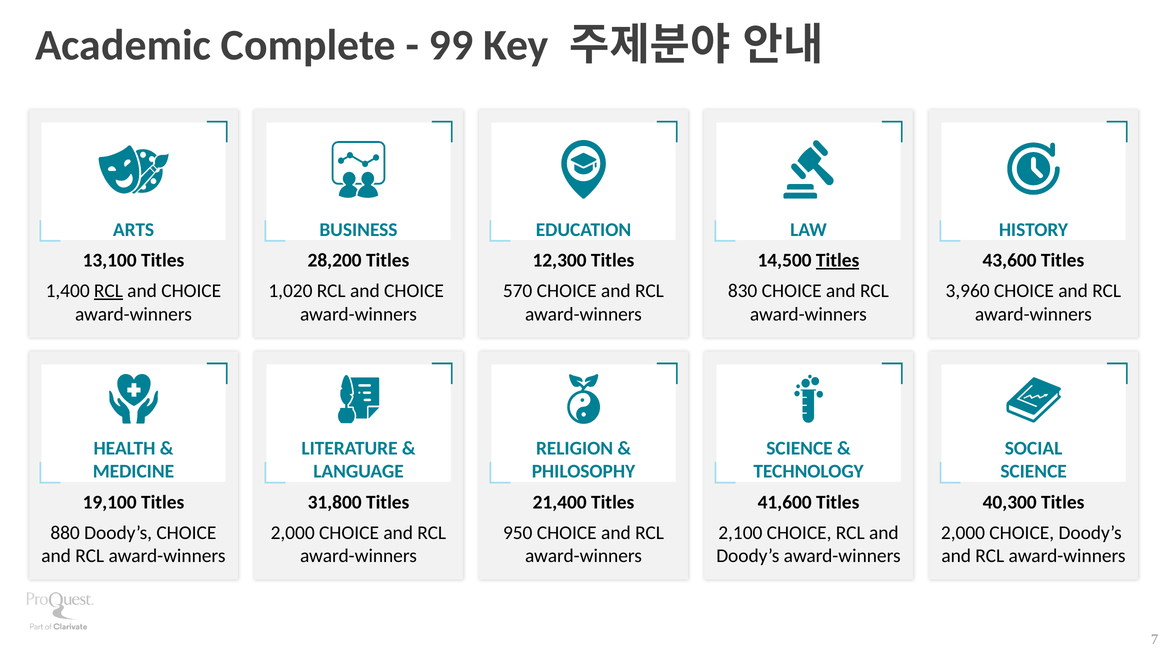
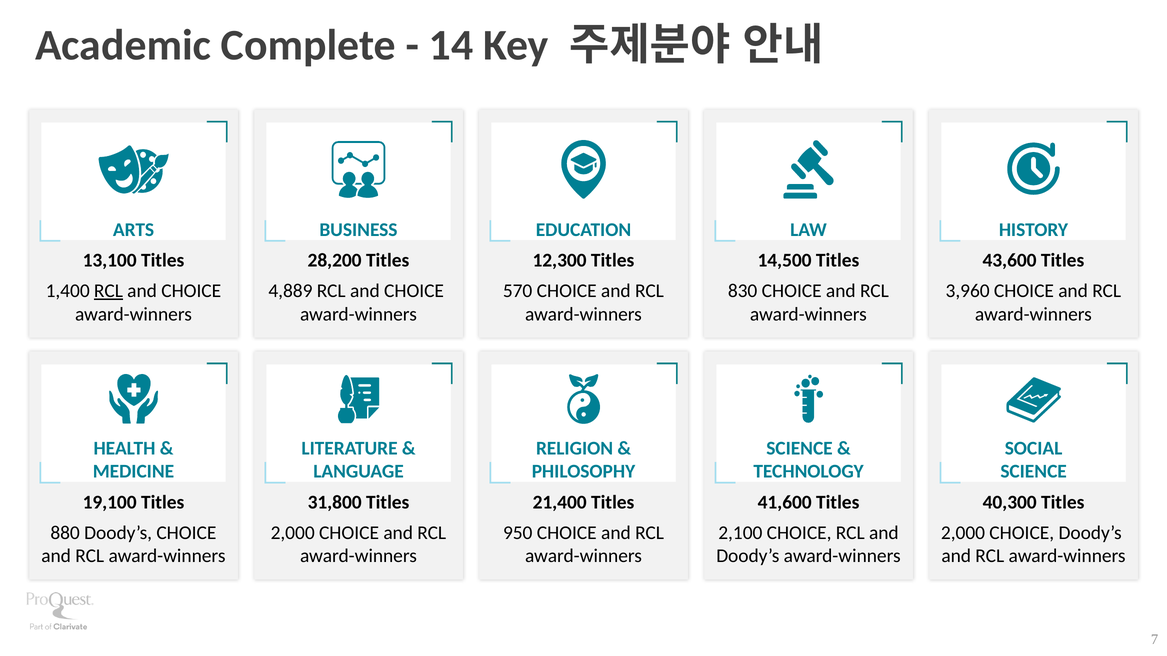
99: 99 -> 14
Titles at (838, 261) underline: present -> none
1,020: 1,020 -> 4,889
